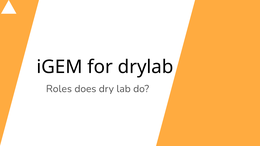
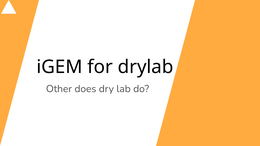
Roles: Roles -> Other
